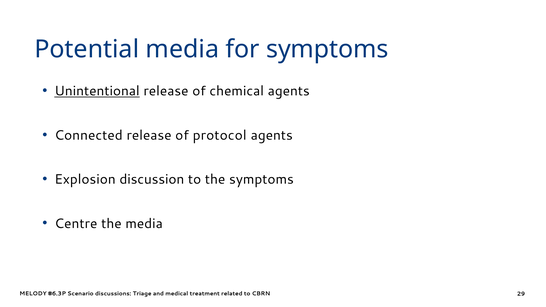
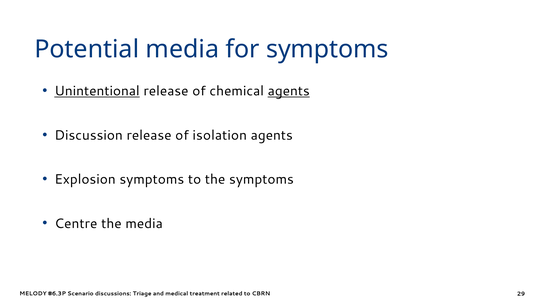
agents at (289, 91) underline: none -> present
Connected: Connected -> Discussion
protocol: protocol -> isolation
Explosion discussion: discussion -> symptoms
